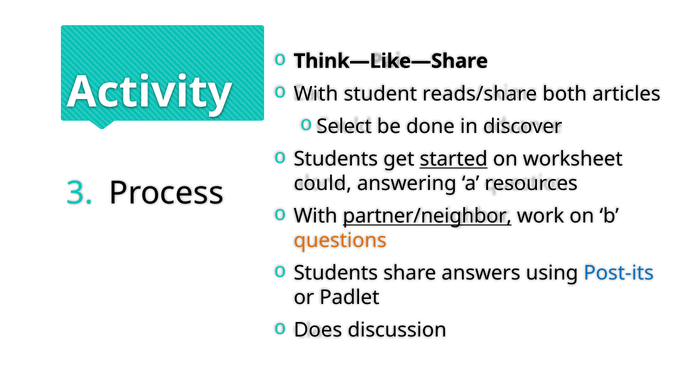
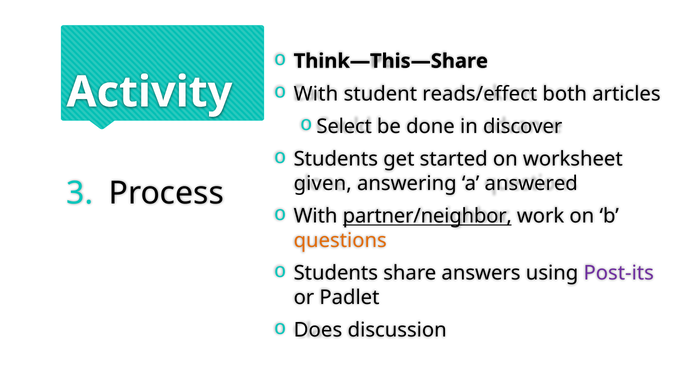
Think—Like—Share: Think—Like—Share -> Think—This—Share
reads/share: reads/share -> reads/effect
started underline: present -> none
could: could -> given
resources: resources -> answered
Post-its colour: blue -> purple
